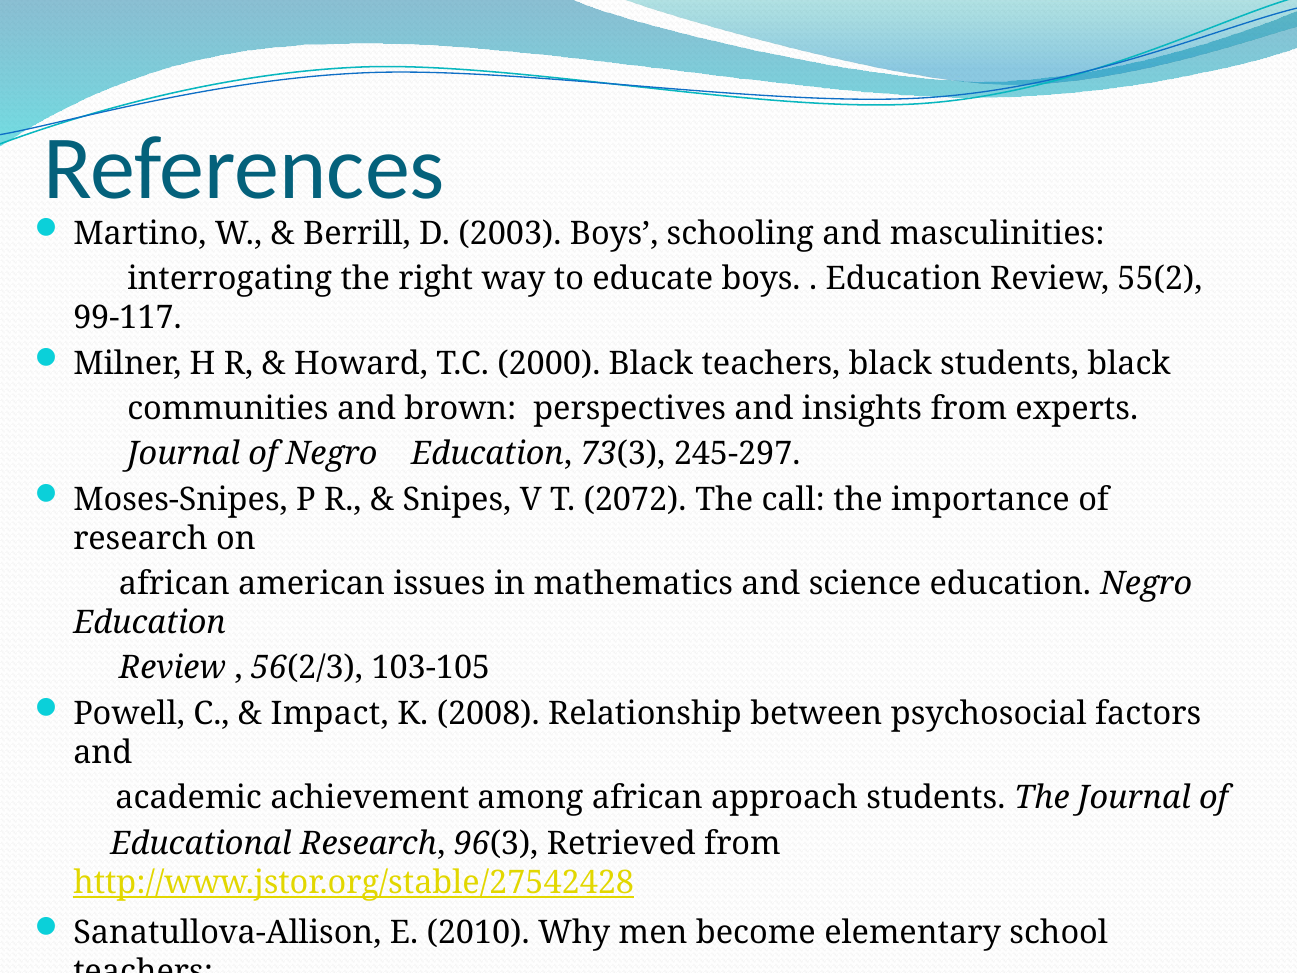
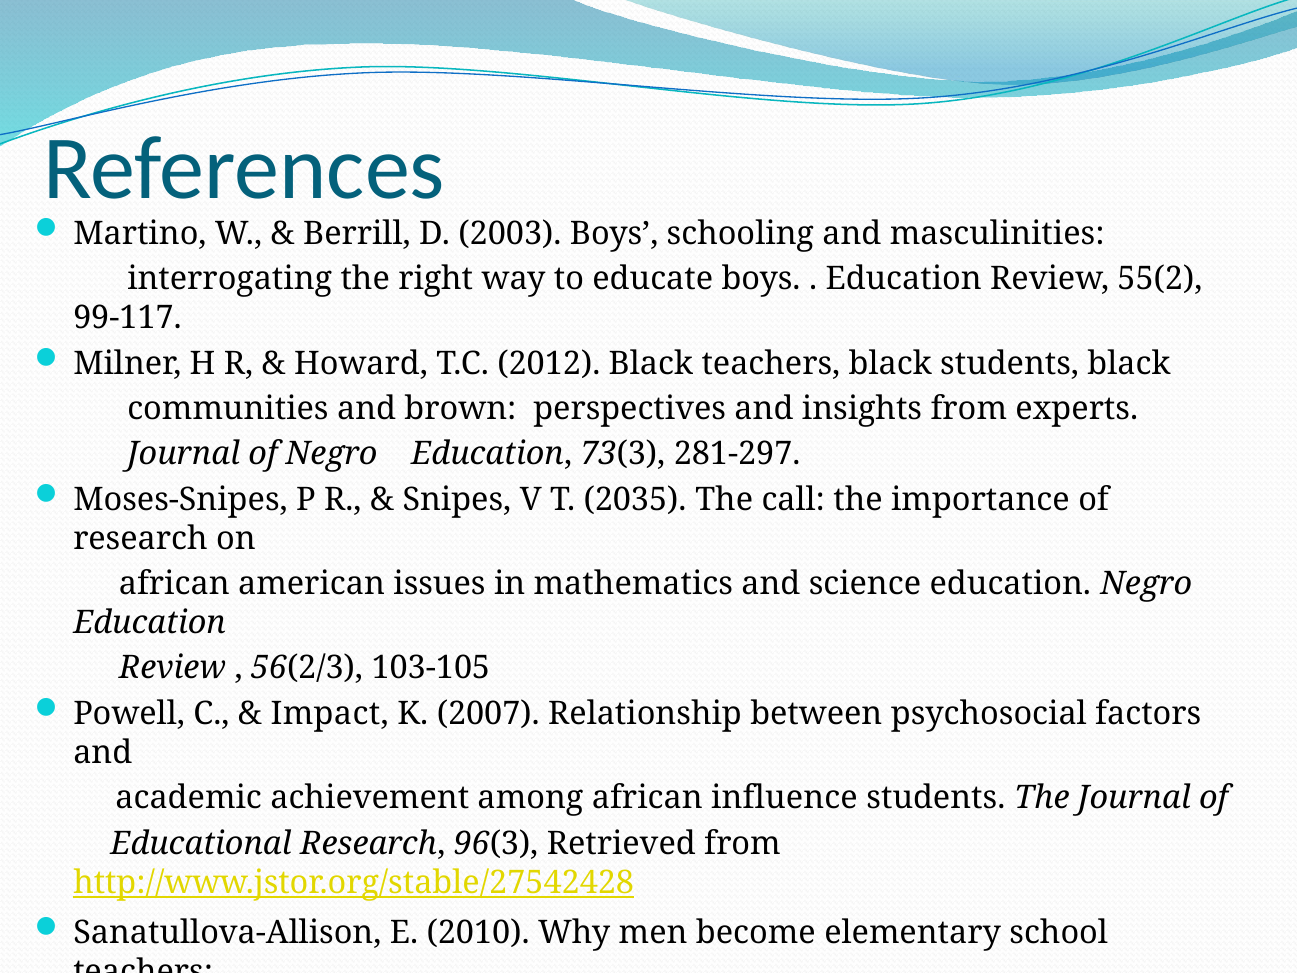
2000: 2000 -> 2012
245-297: 245-297 -> 281-297
2072: 2072 -> 2035
2008: 2008 -> 2007
approach: approach -> influence
